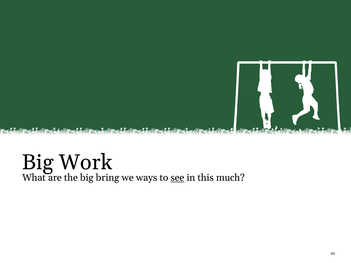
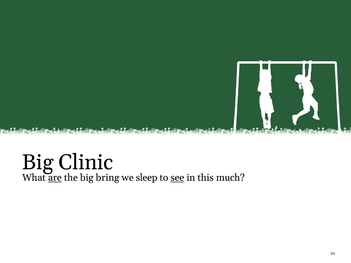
Work: Work -> Clinic
are underline: none -> present
ways: ways -> sleep
